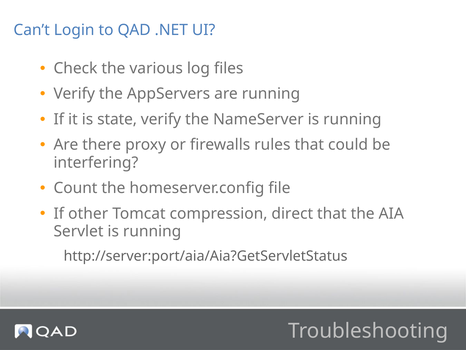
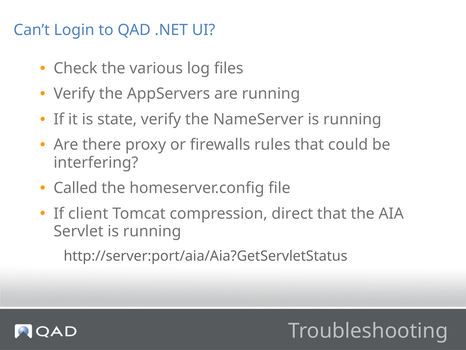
Count: Count -> Called
other: other -> client
